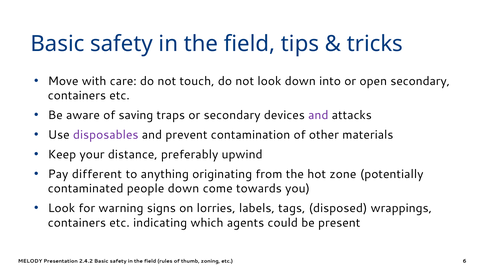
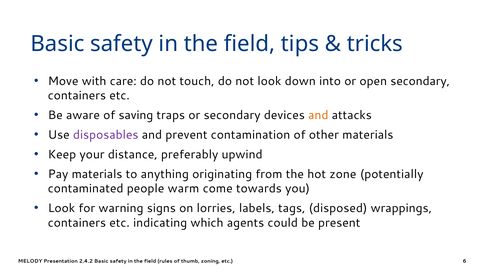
and at (318, 115) colour: purple -> orange
Pay different: different -> materials
people down: down -> warm
